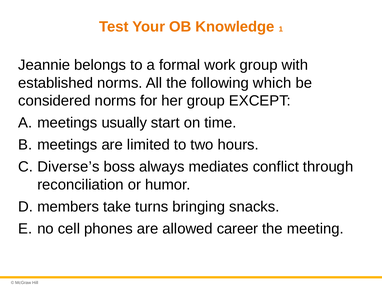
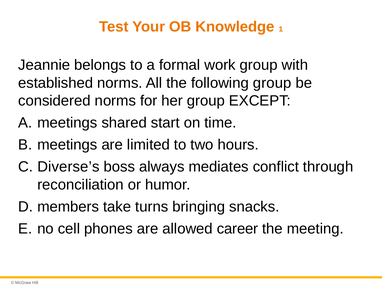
following which: which -> group
usually: usually -> shared
